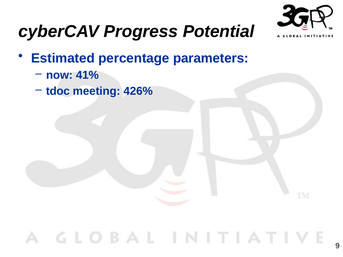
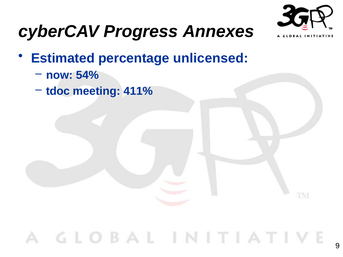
Potential: Potential -> Annexes
parameters: parameters -> unlicensed
41%: 41% -> 54%
426%: 426% -> 411%
